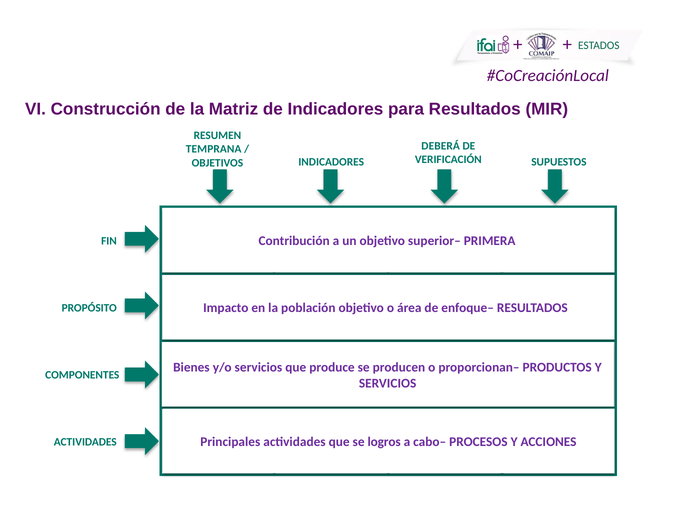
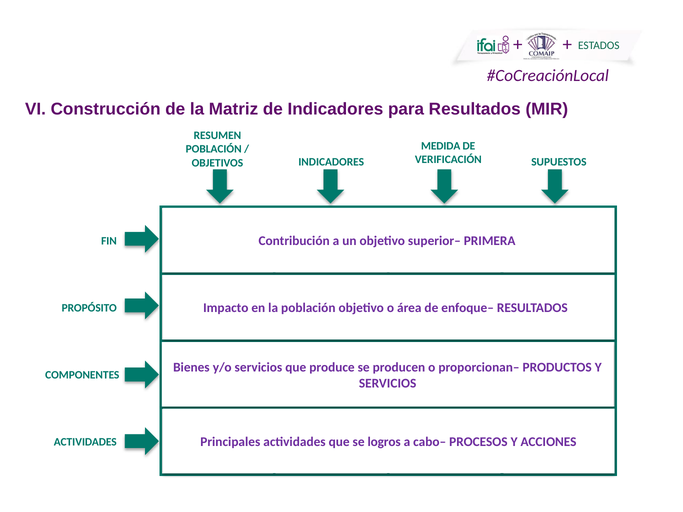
DEBERÁ: DEBERÁ -> MEDIDA
TEMPRANA at (214, 149): TEMPRANA -> POBLACIÓN
